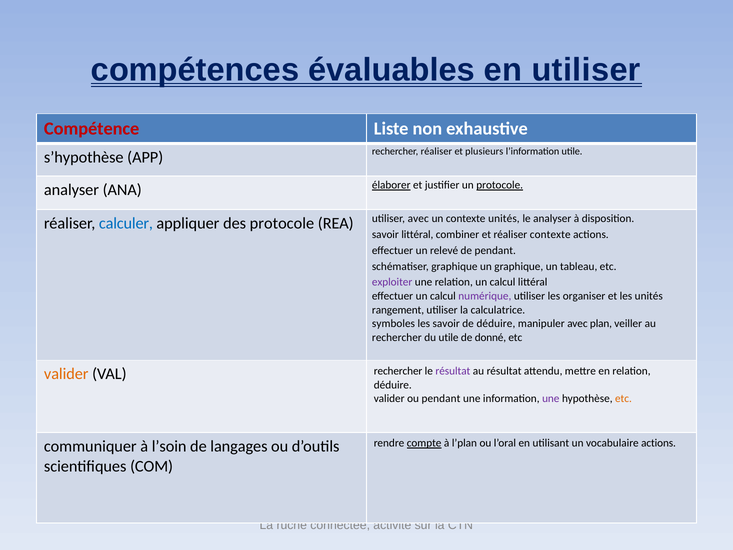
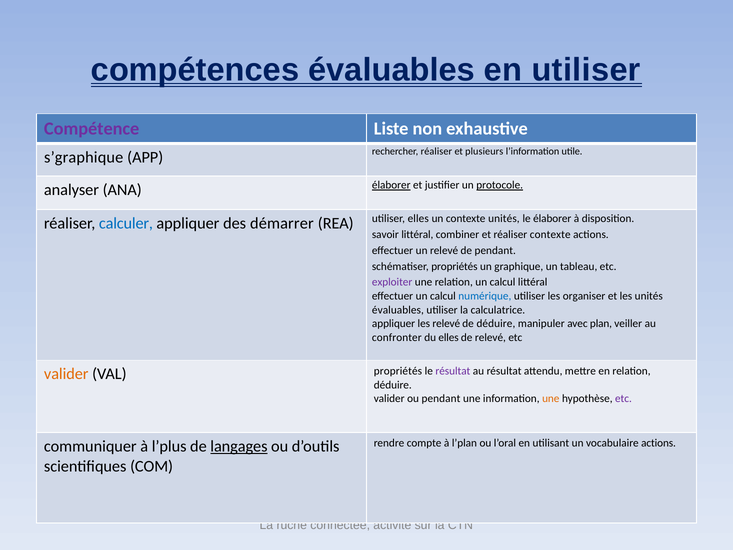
Compétence colour: red -> purple
s’hypothèse: s’hypothèse -> s’graphique
des protocole: protocole -> démarrer
utiliser avec: avec -> elles
le analyser: analyser -> élaborer
schématiser graphique: graphique -> propriétés
numérique colour: purple -> blue
rangement at (398, 310): rangement -> évaluables
symboles at (393, 324): symboles -> appliquer
les savoir: savoir -> relevé
rechercher at (397, 337): rechercher -> confronter
du utile: utile -> elles
de donné: donné -> relevé
VAL rechercher: rechercher -> propriétés
une at (551, 399) colour: purple -> orange
etc at (623, 399) colour: orange -> purple
compte underline: present -> none
l’soin: l’soin -> l’plus
langages underline: none -> present
